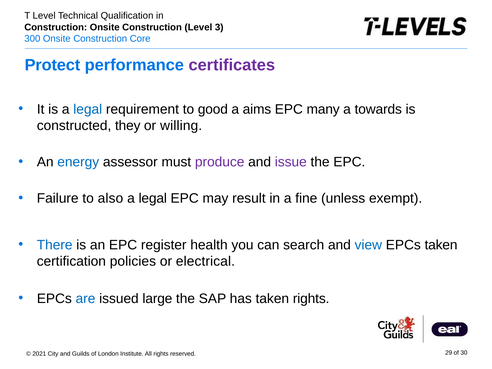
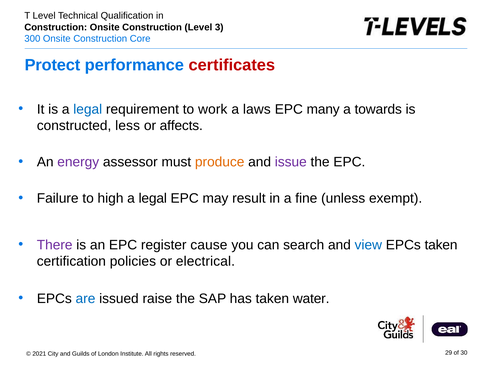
certificates colour: purple -> red
good: good -> work
aims: aims -> laws
they: they -> less
willing: willing -> affects
energy colour: blue -> purple
produce colour: purple -> orange
also: also -> high
There colour: blue -> purple
health: health -> cause
large: large -> raise
taken rights: rights -> water
